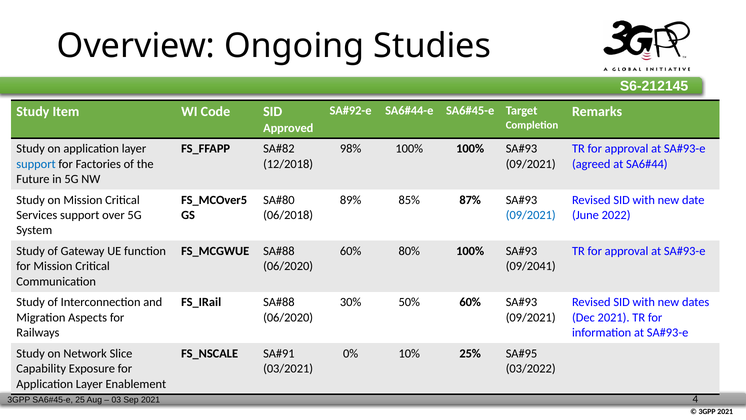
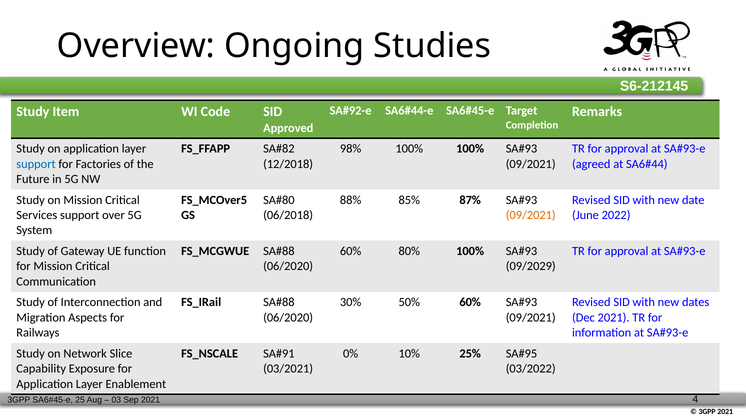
89%: 89% -> 88%
09/2021 at (531, 215) colour: blue -> orange
09/2041: 09/2041 -> 09/2029
